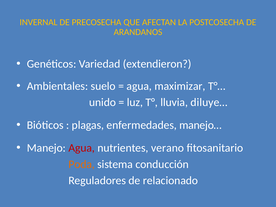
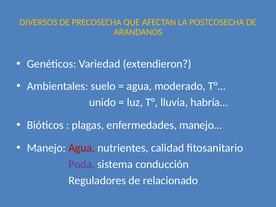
INVERNAL: INVERNAL -> DIVERSOS
maximizar: maximizar -> moderado
diluye…: diluye… -> habría…
verano: verano -> calidad
Poda colour: orange -> purple
